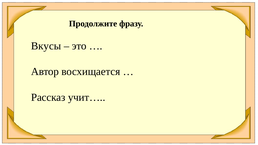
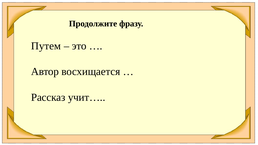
Вкусы: Вкусы -> Путем
